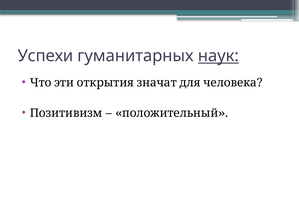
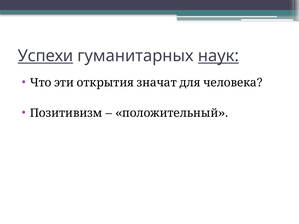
Успехи underline: none -> present
